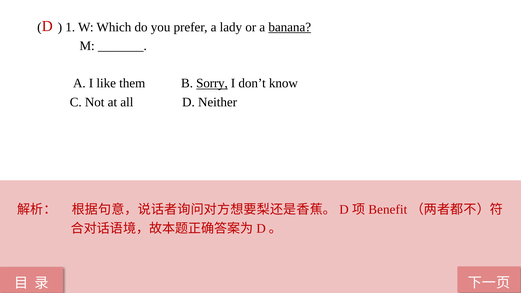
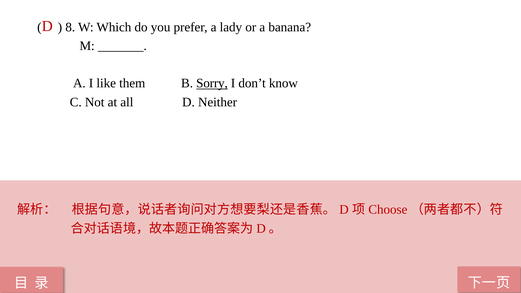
1: 1 -> 8
banana underline: present -> none
Benefit: Benefit -> Choose
